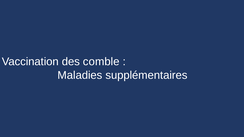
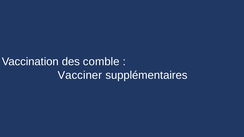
Maladies: Maladies -> Vacciner
